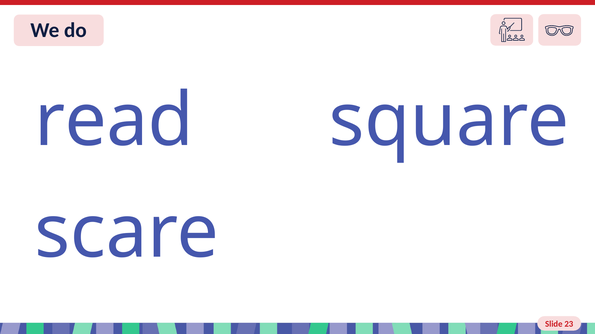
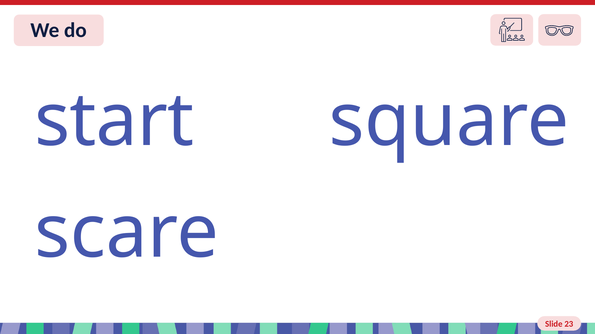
read: read -> start
